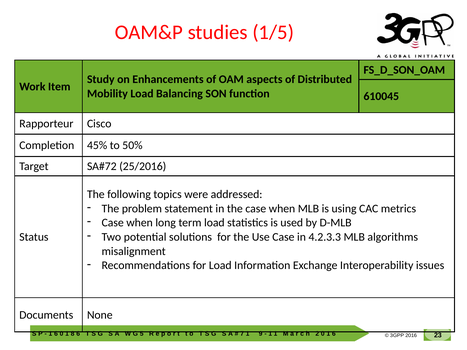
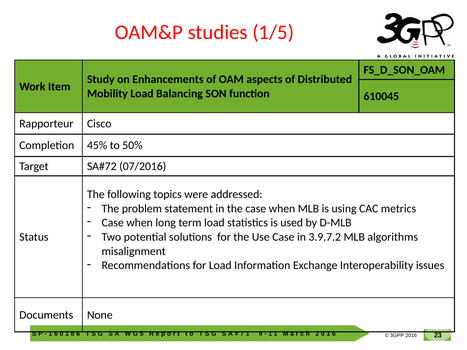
25/2016: 25/2016 -> 07/2016
4.2.3.3: 4.2.3.3 -> 3.9.7.2
